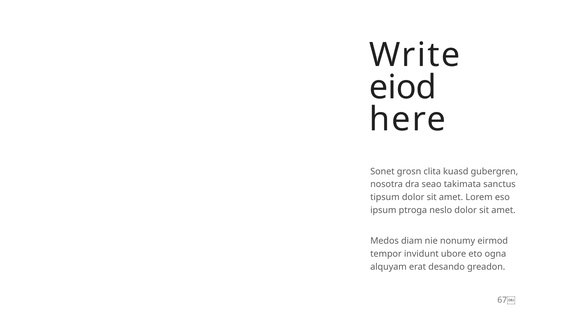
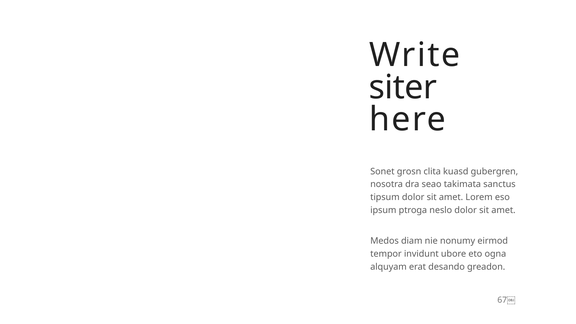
eiod: eiod -> siter
